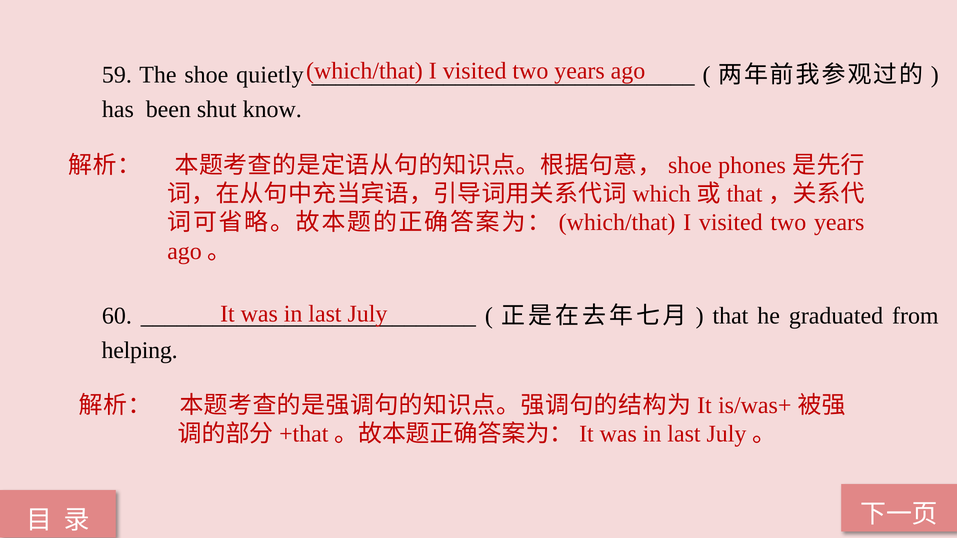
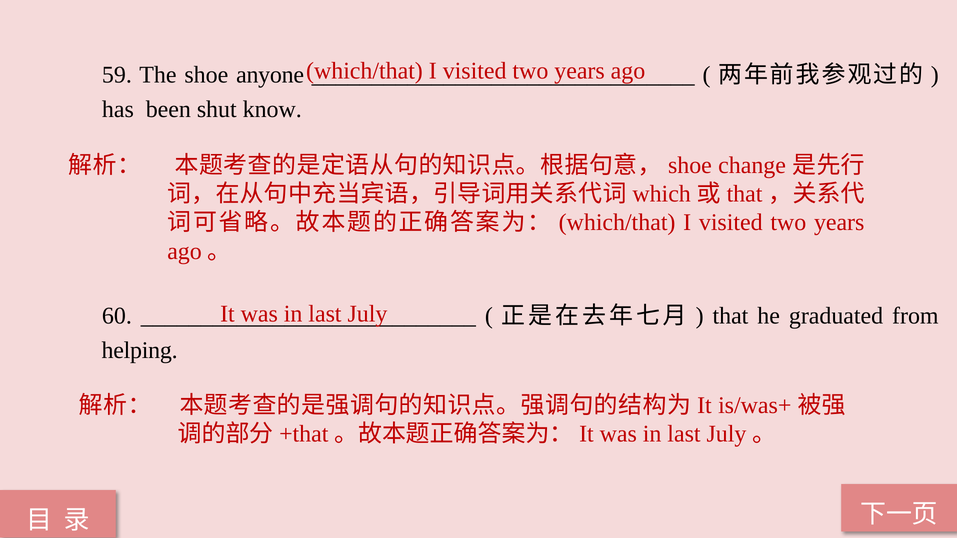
quietly: quietly -> anyone
phones: phones -> change
